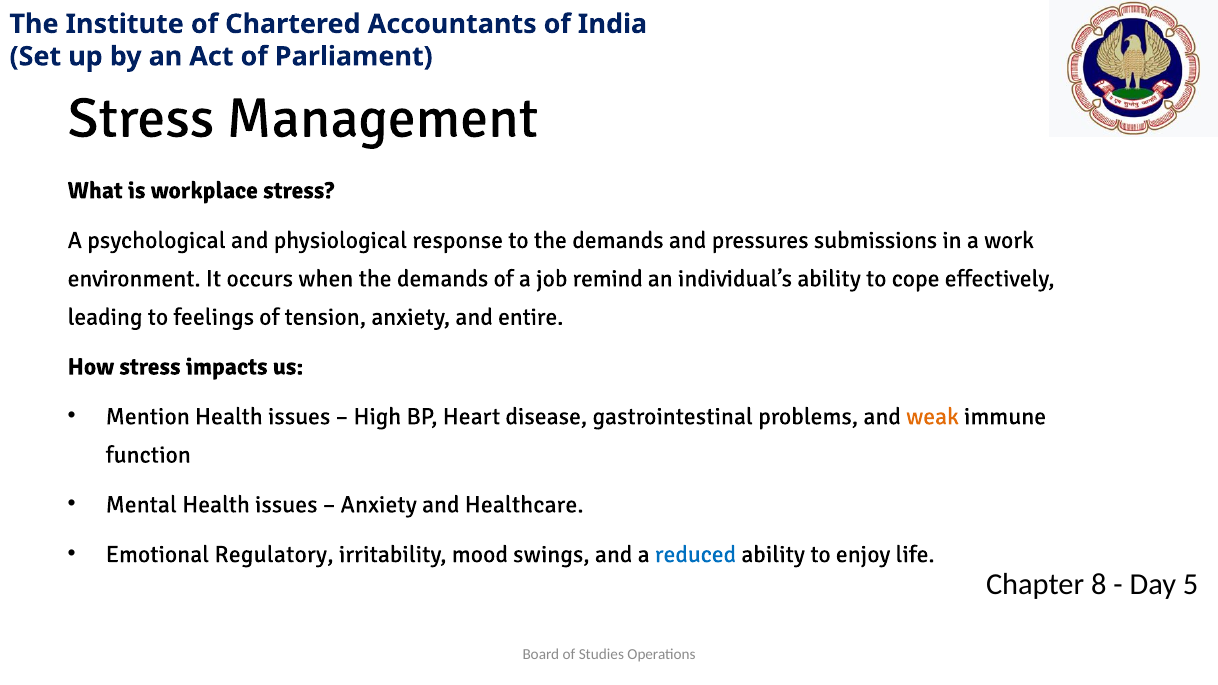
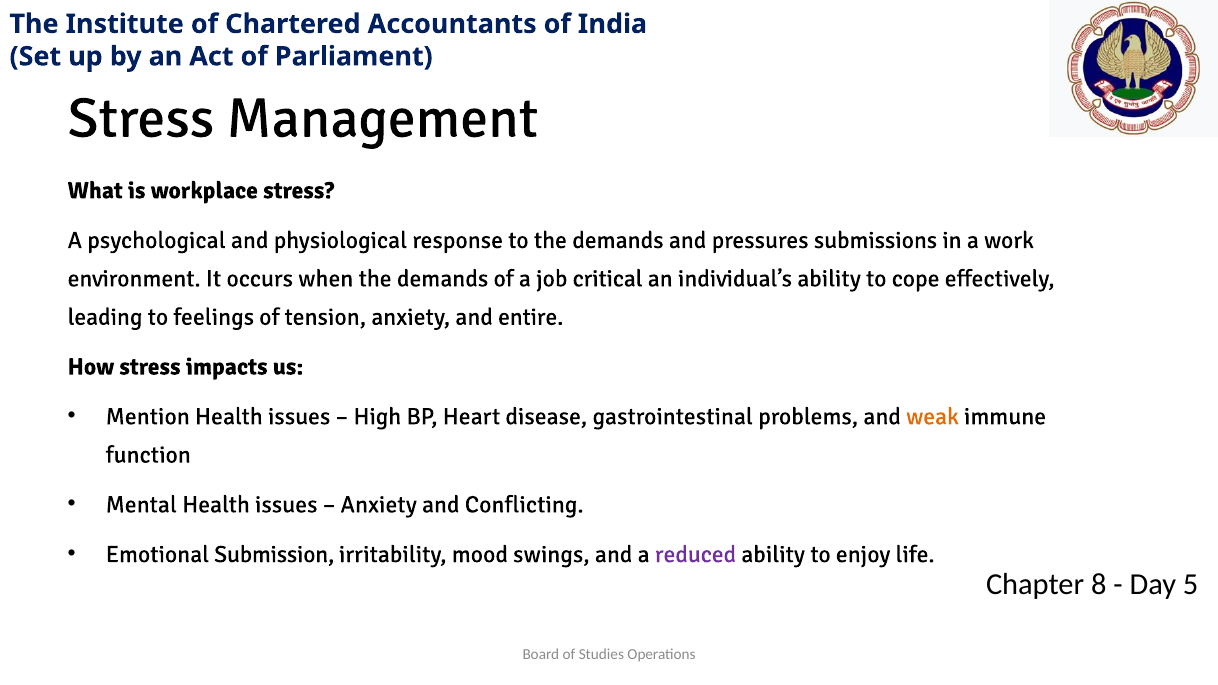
remind: remind -> critical
Healthcare: Healthcare -> Conflicting
Regulatory: Regulatory -> Submission
reduced colour: blue -> purple
